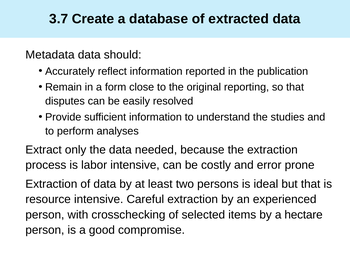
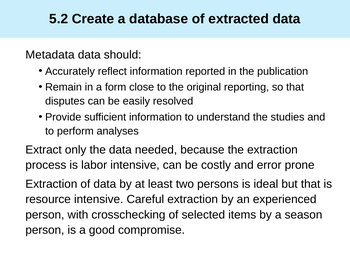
3.7: 3.7 -> 5.2
hectare: hectare -> season
